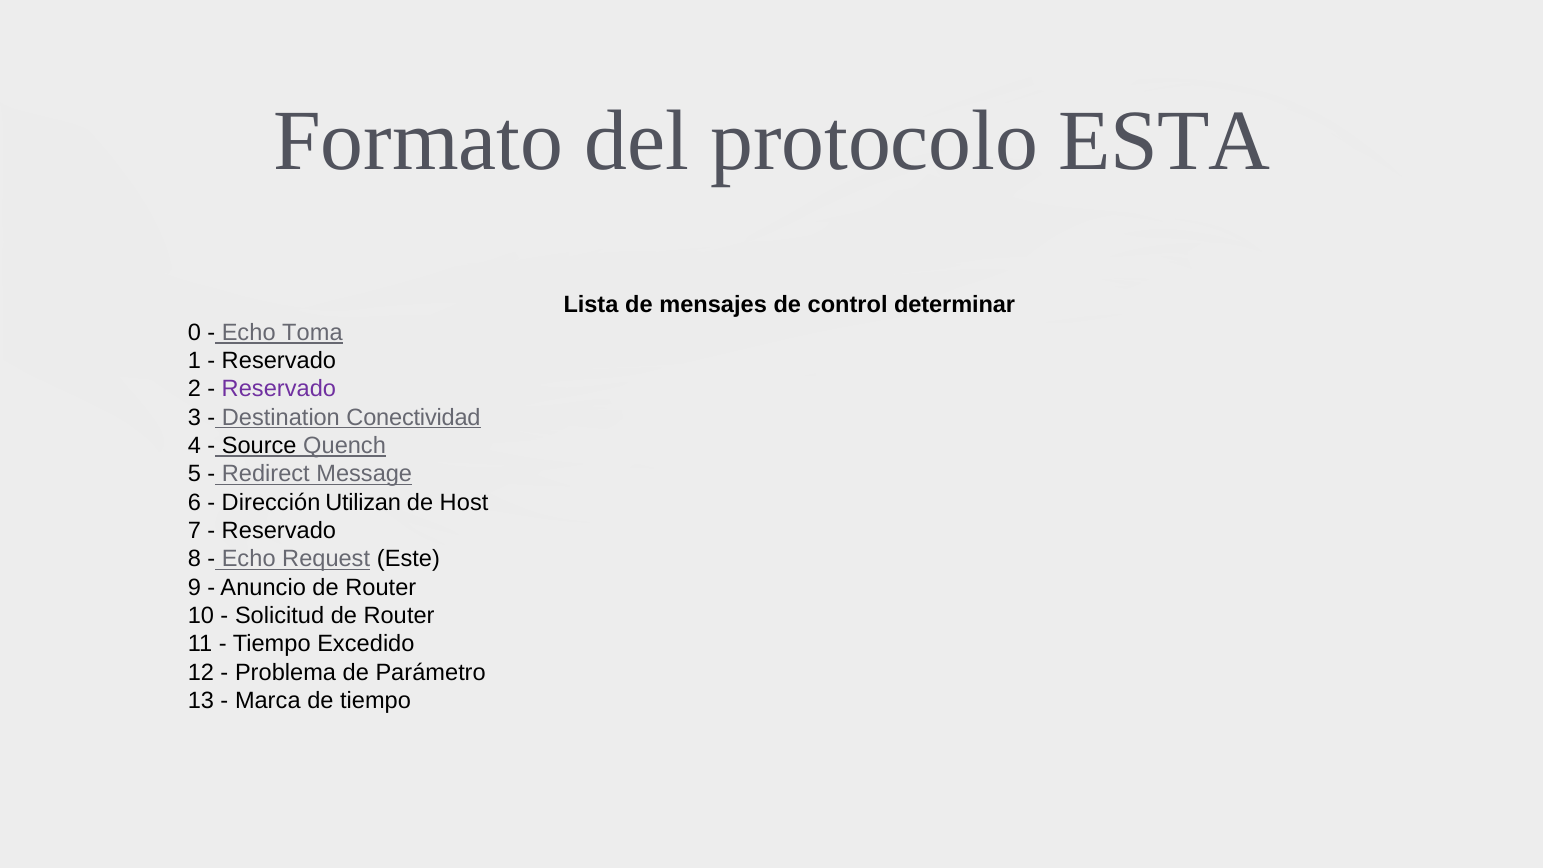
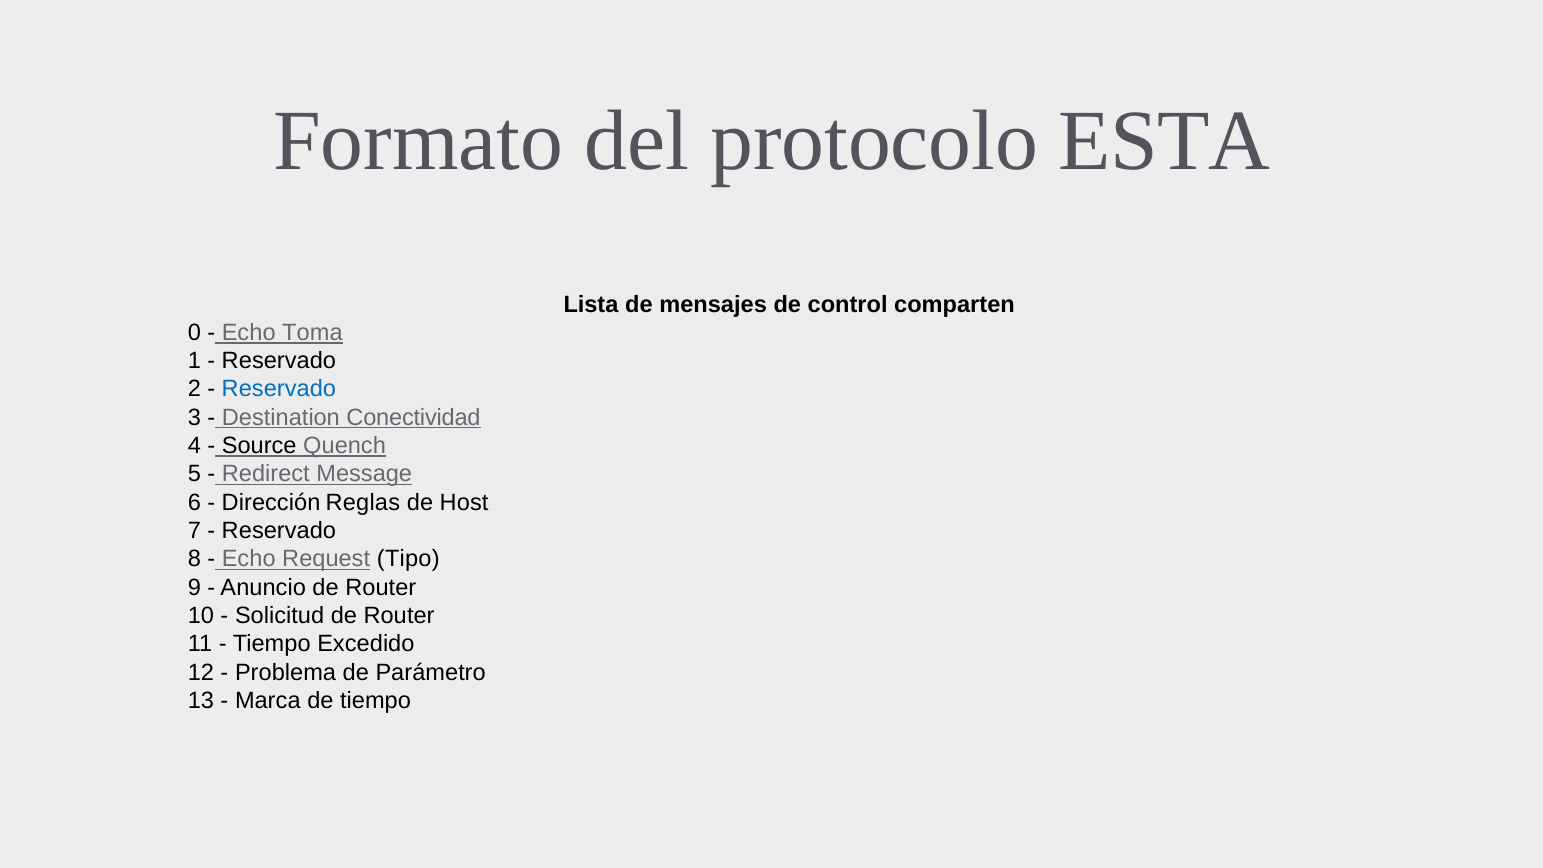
determinar: determinar -> comparten
Reservado at (279, 389) colour: purple -> blue
Utilizan: Utilizan -> Reglas
Este: Este -> Tipo
